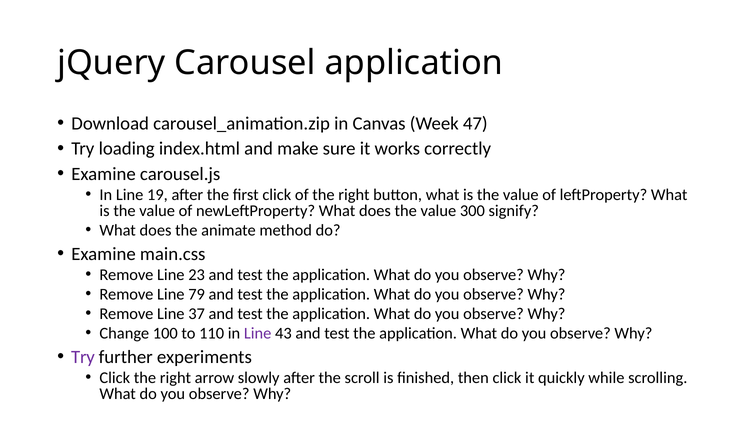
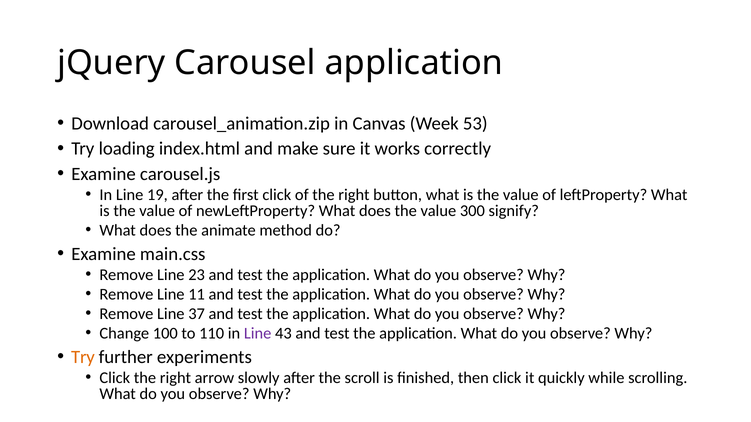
47: 47 -> 53
79: 79 -> 11
Try at (83, 358) colour: purple -> orange
